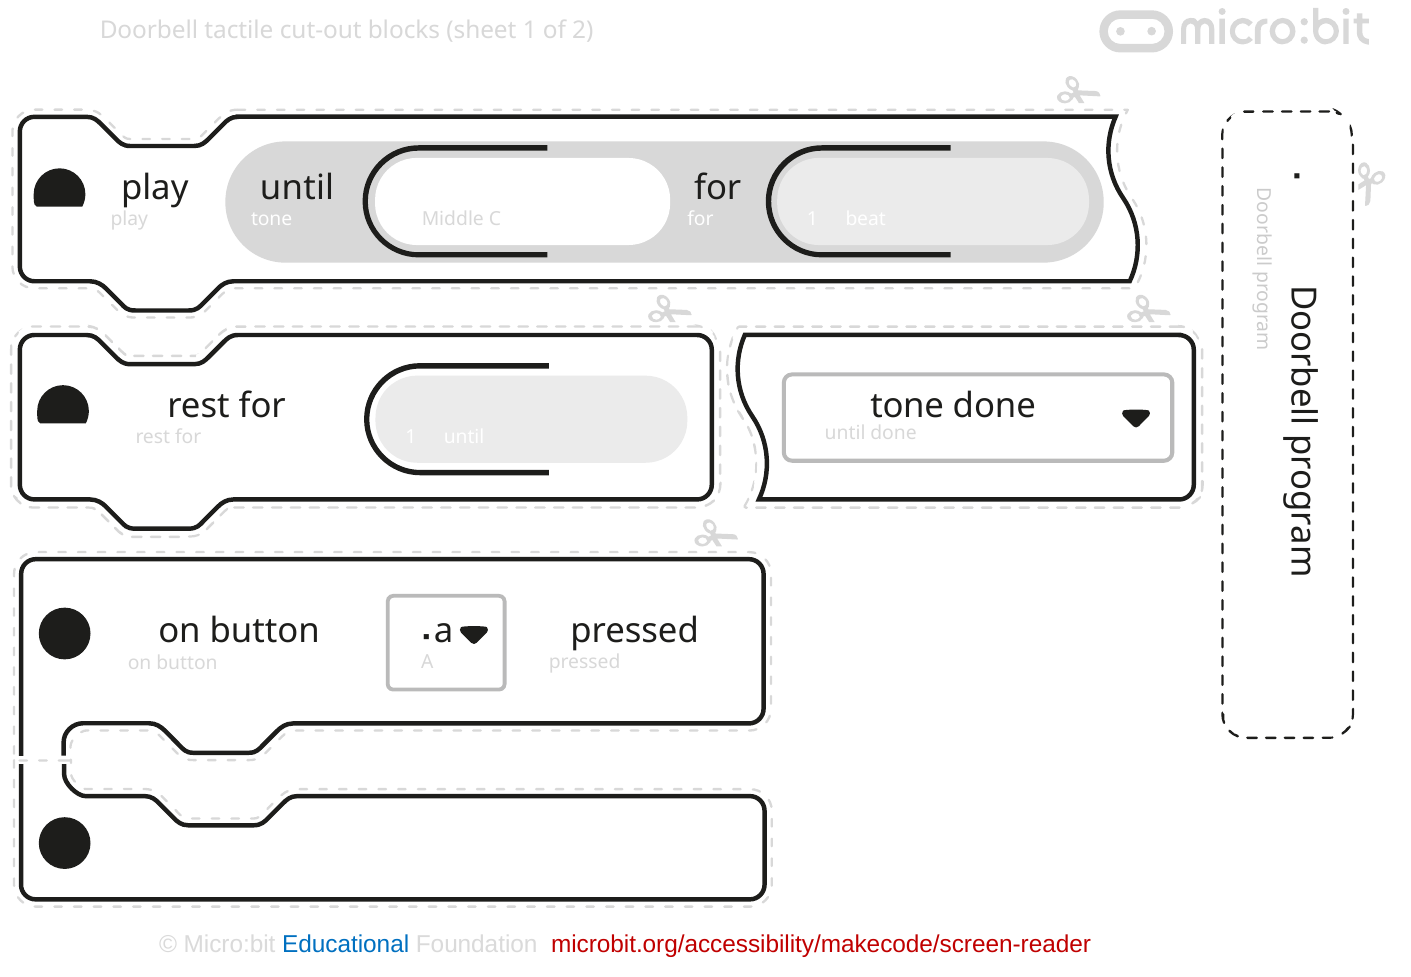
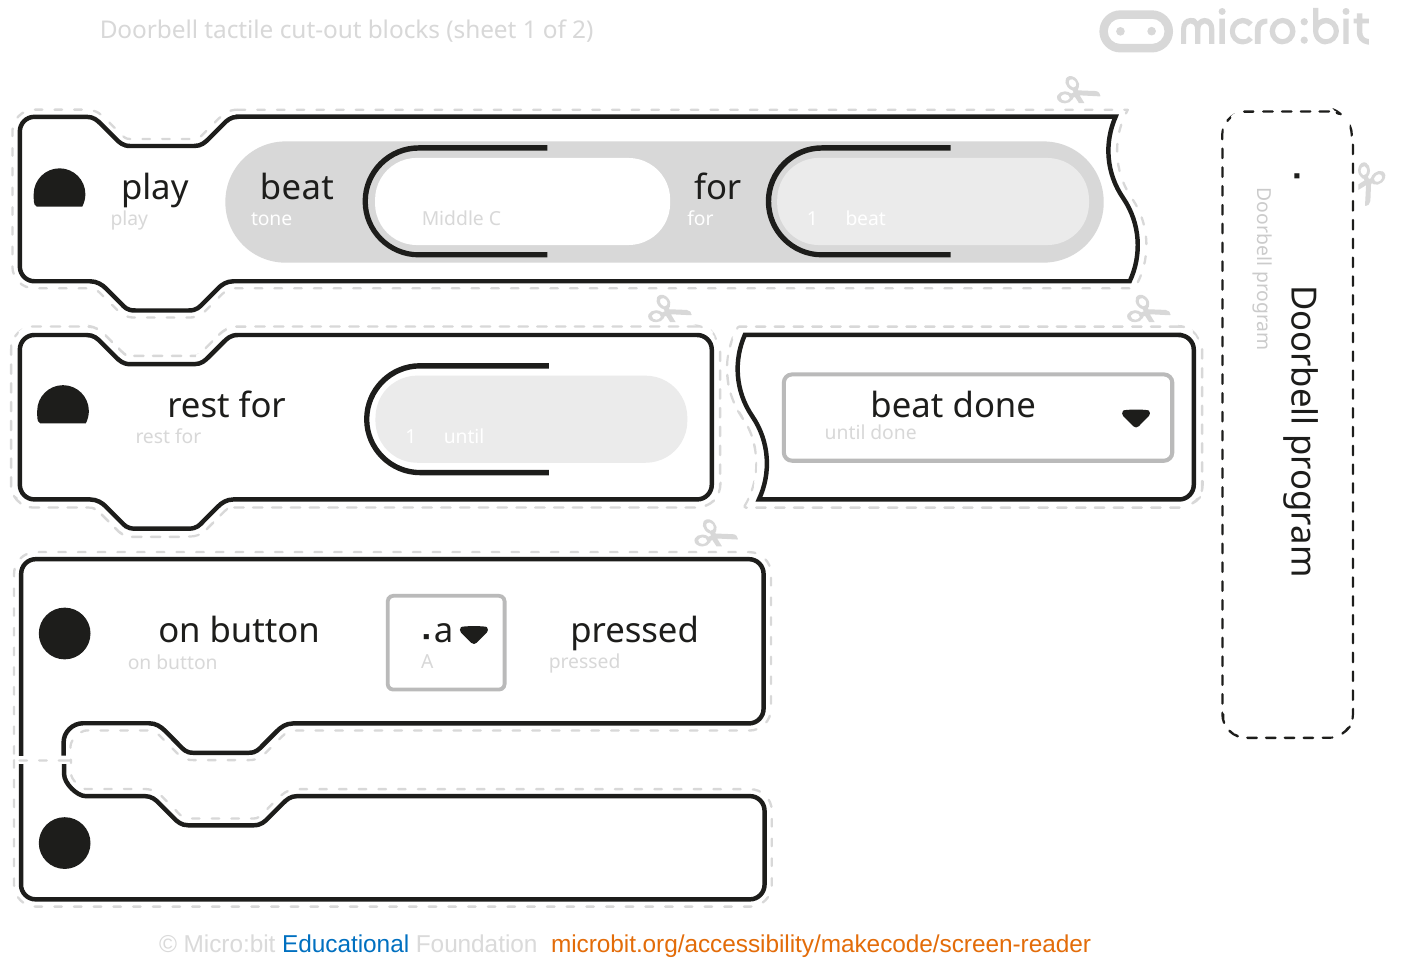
until at (297, 188): until -> beat
tone at (907, 406): tone -> beat
microbit.org/accessibility/makecode/screen-reader colour: red -> orange
